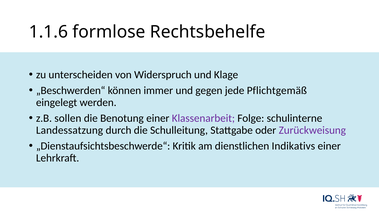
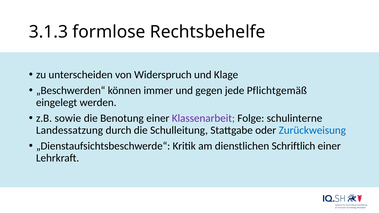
1.1.6: 1.1.6 -> 3.1.3
sollen: sollen -> sowie
Zurückweisung colour: purple -> blue
Indikativs: Indikativs -> Schriftlich
